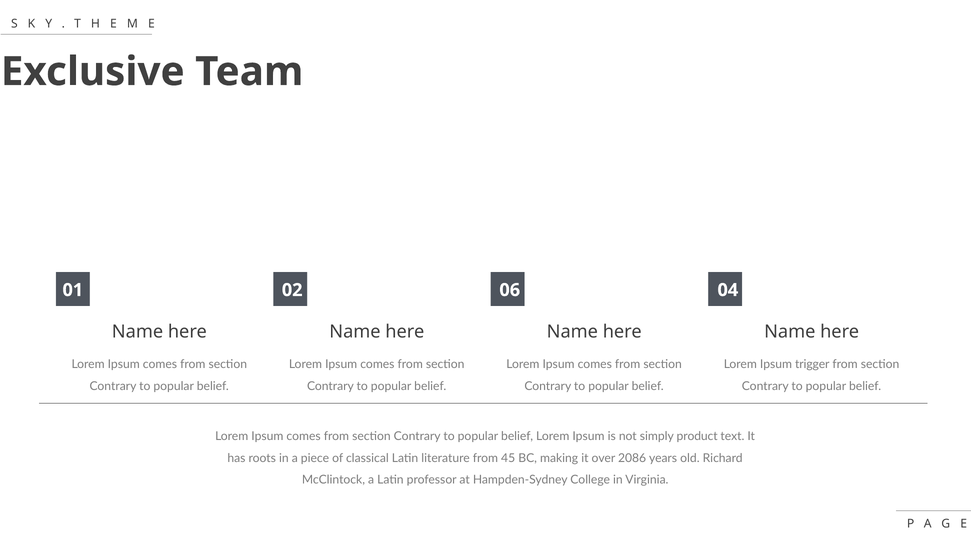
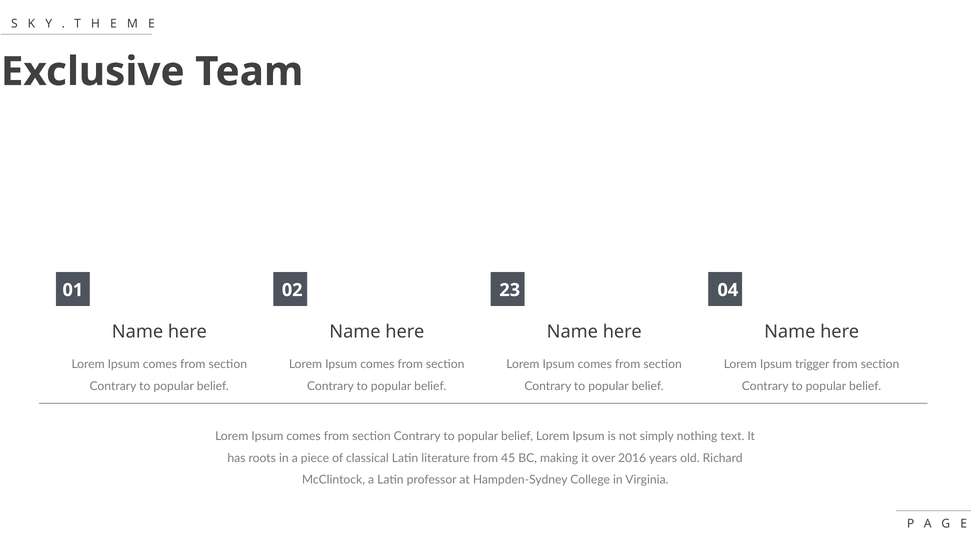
06: 06 -> 23
product: product -> nothing
2086: 2086 -> 2016
